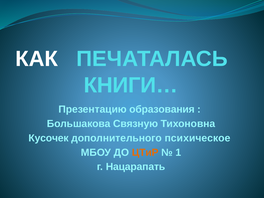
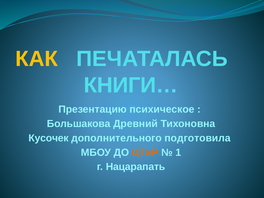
КАК colour: white -> yellow
образования: образования -> психическое
Связную: Связную -> Древний
психическое: психическое -> подготовила
